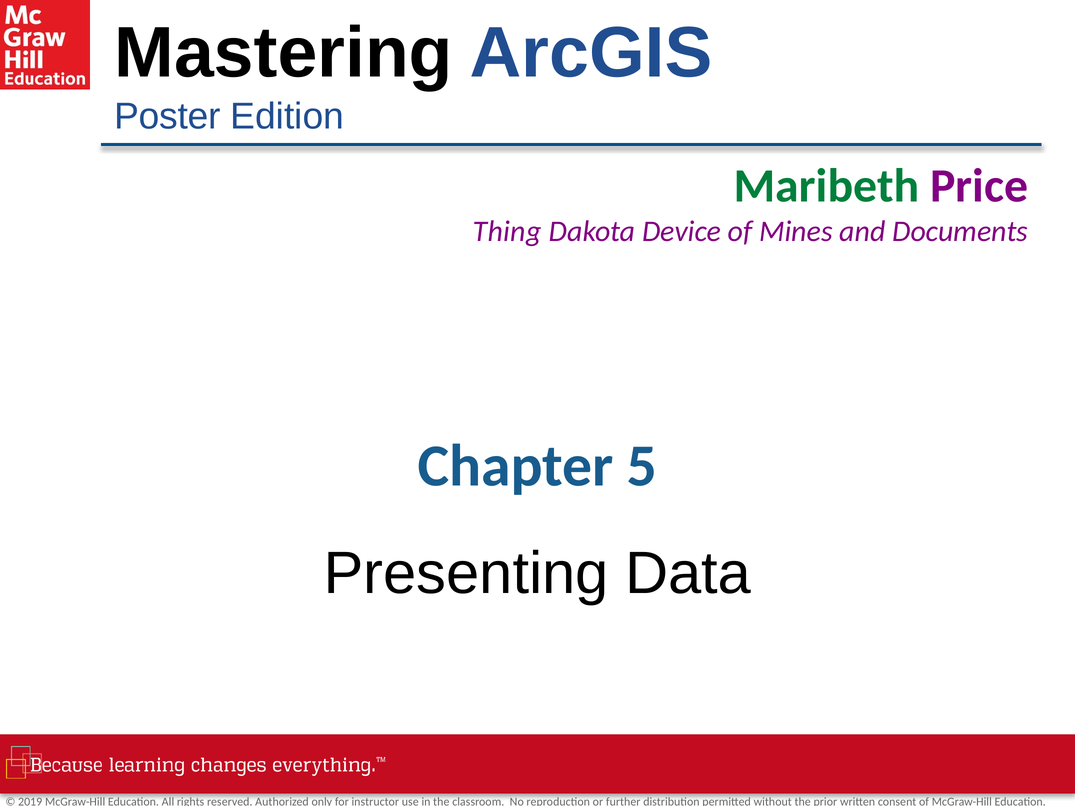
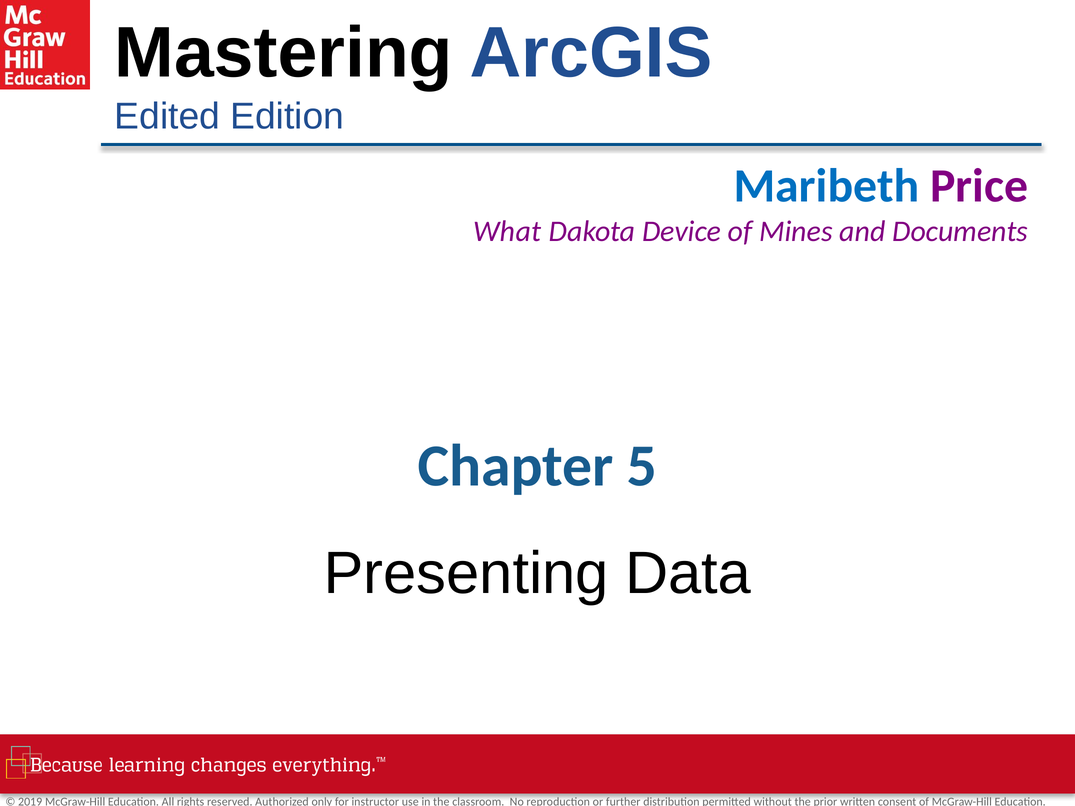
Poster: Poster -> Edited
Maribeth colour: green -> blue
Thing: Thing -> What
